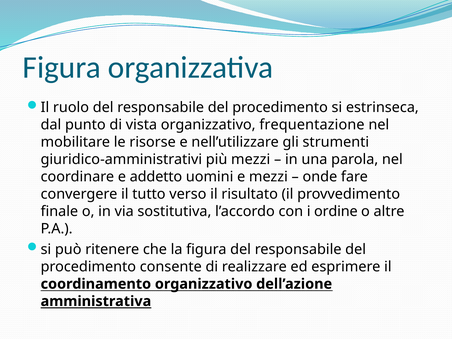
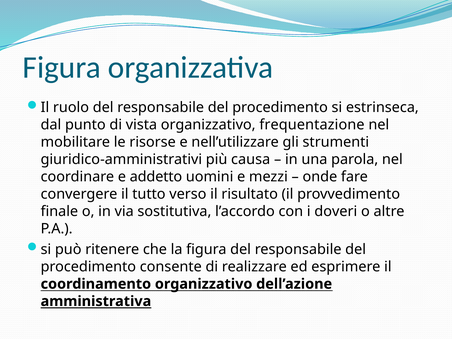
più mezzi: mezzi -> causa
ordine: ordine -> doveri
